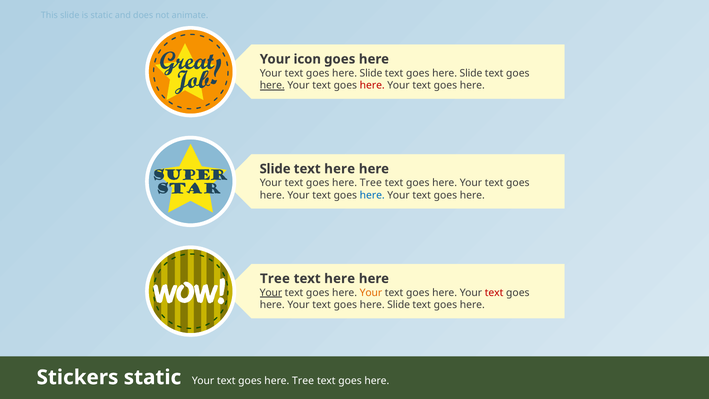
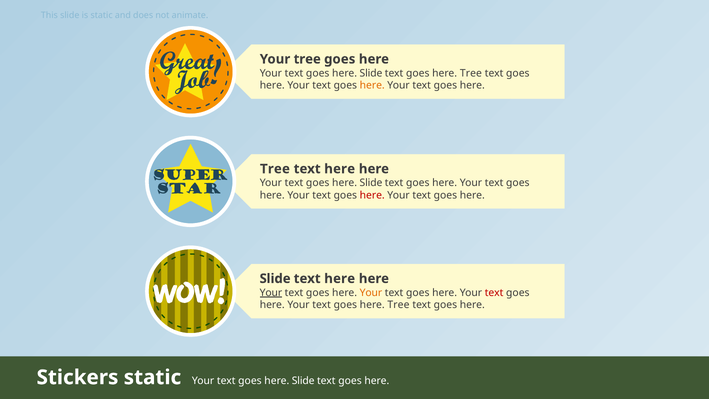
Your icon: icon -> tree
Slide at (471, 73): Slide -> Tree
here at (272, 85) underline: present -> none
here at (372, 85) colour: red -> orange
Slide at (275, 169): Slide -> Tree
Tree at (371, 183): Tree -> Slide
here at (372, 195) colour: blue -> red
Tree at (275, 278): Tree -> Slide
Slide at (399, 305): Slide -> Tree
Tree at (303, 381): Tree -> Slide
